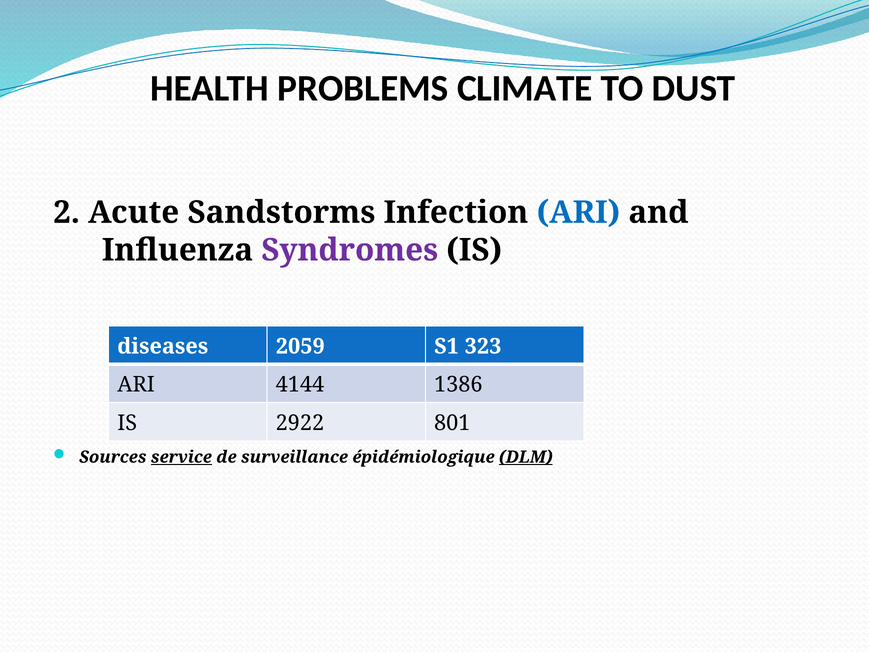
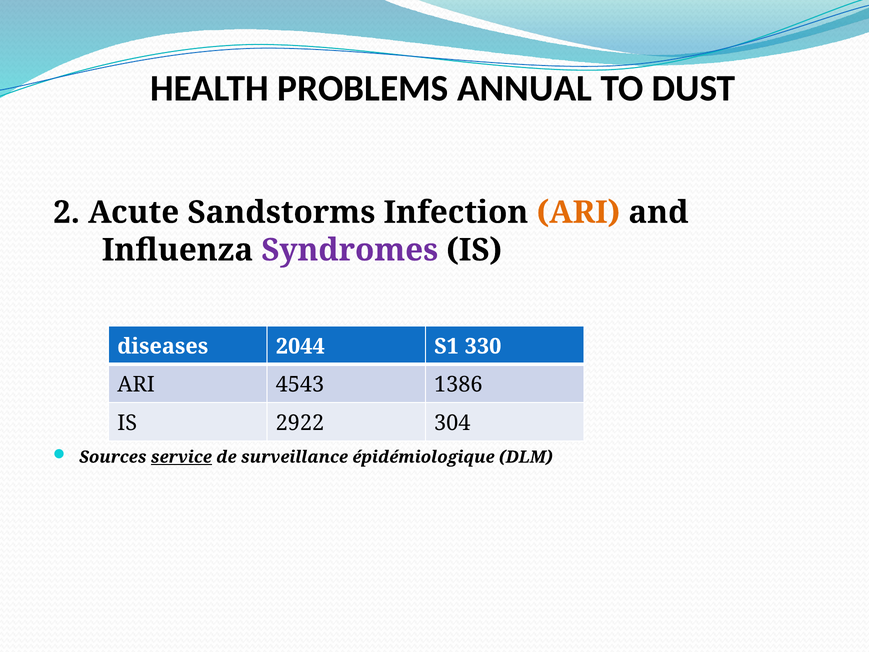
CLIMATE: CLIMATE -> ANNUAL
ARI at (578, 212) colour: blue -> orange
2059: 2059 -> 2044
323: 323 -> 330
4144: 4144 -> 4543
801: 801 -> 304
DLM underline: present -> none
